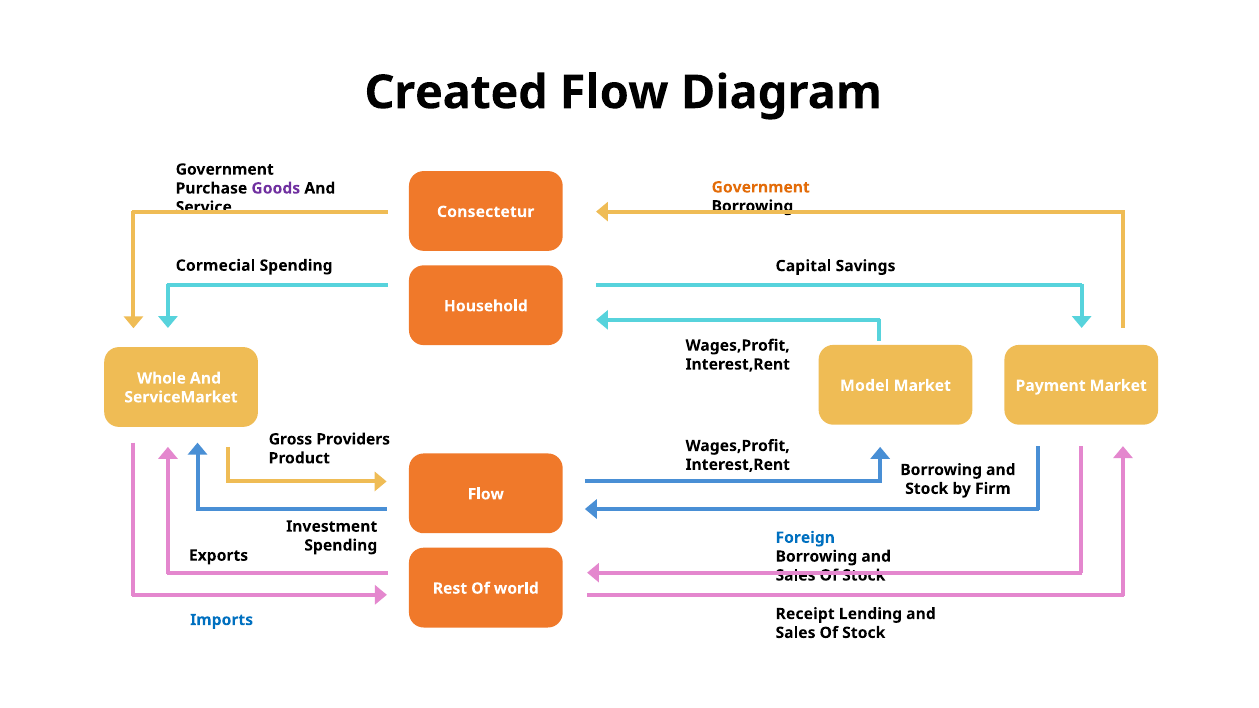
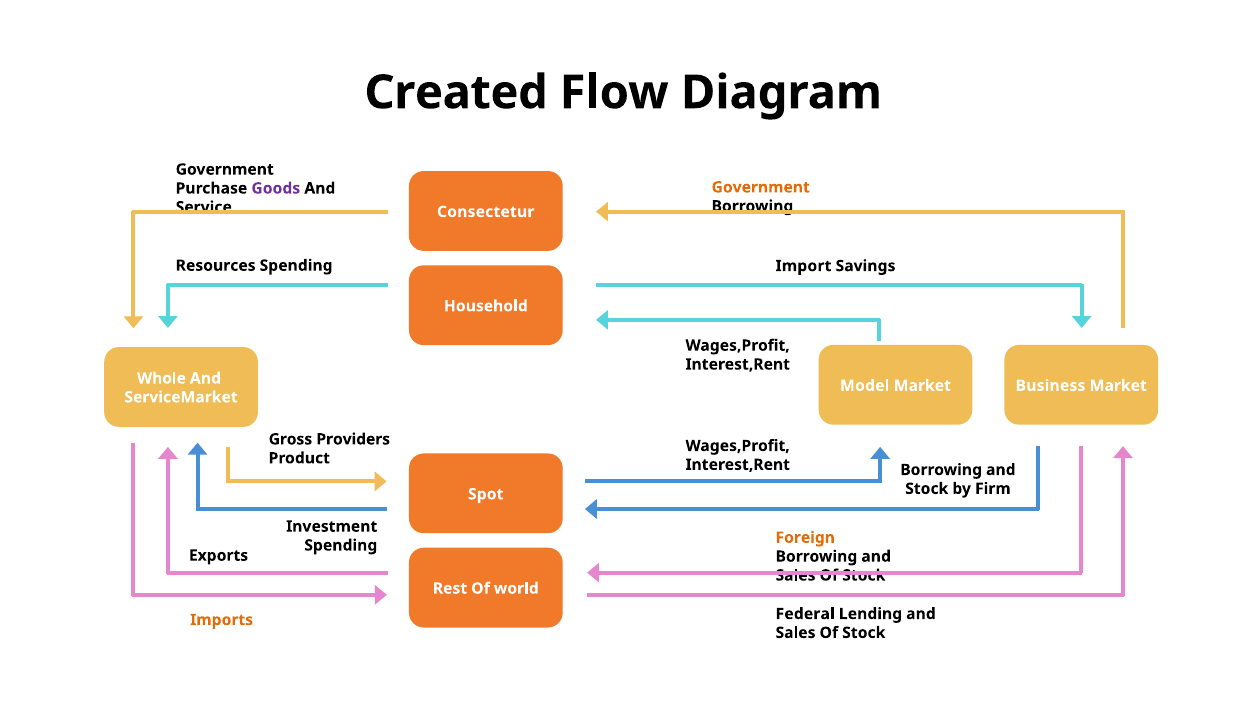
Cormecial: Cormecial -> Resources
Capital: Capital -> Import
Payment: Payment -> Business
Flow at (486, 494): Flow -> Spot
Foreign colour: blue -> orange
Receipt: Receipt -> Federal
Imports colour: blue -> orange
